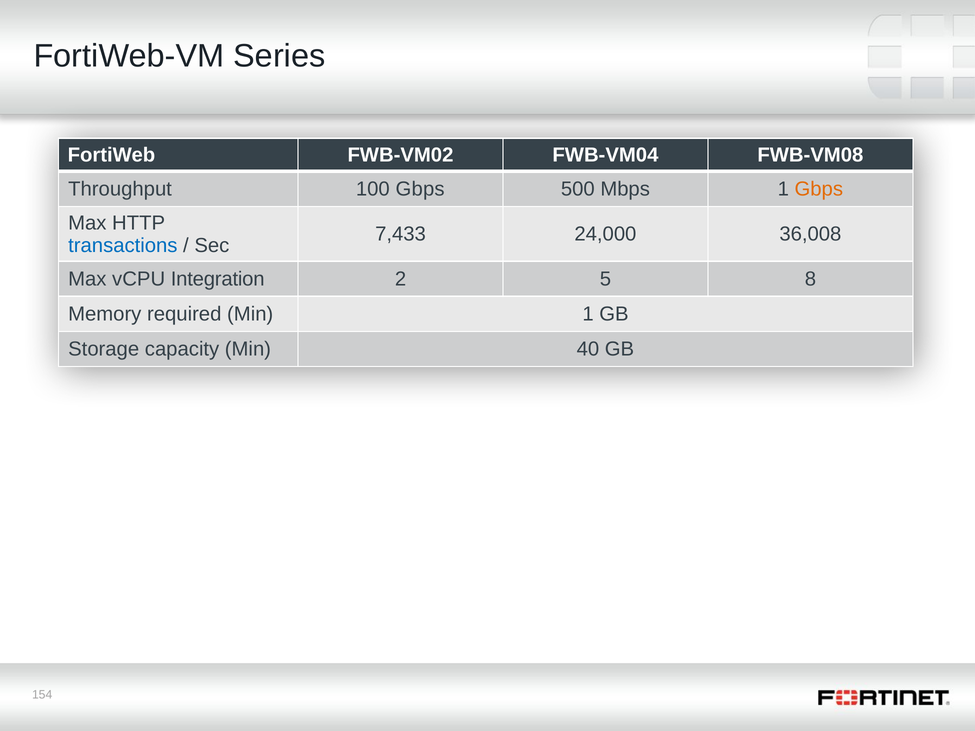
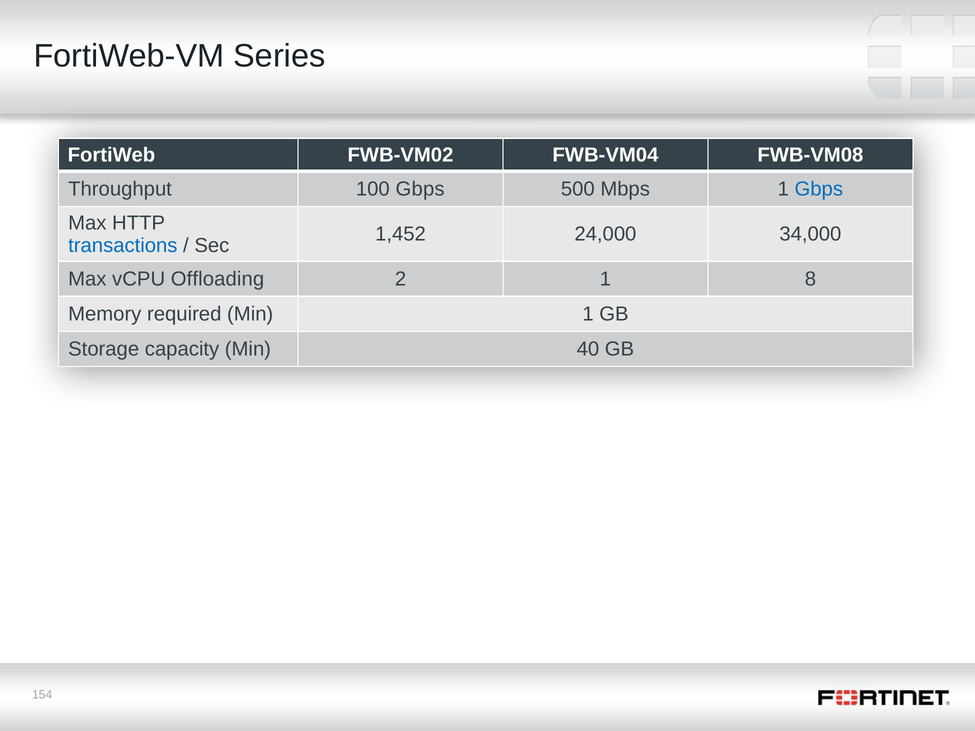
Gbps at (819, 189) colour: orange -> blue
7,433: 7,433 -> 1,452
36,008: 36,008 -> 34,000
Integration: Integration -> Offloading
2 5: 5 -> 1
